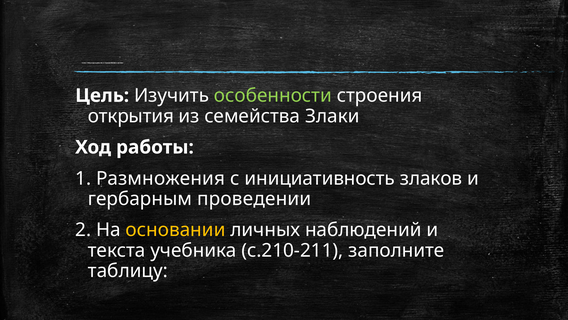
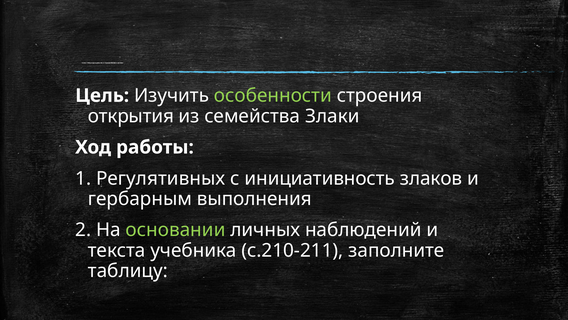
Размножения: Размножения -> Регулятивных
проведении: проведении -> выполнения
основании colour: yellow -> light green
